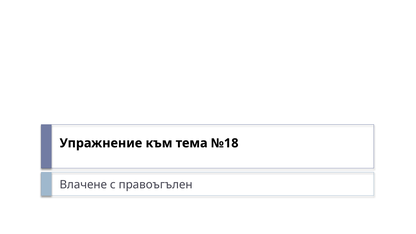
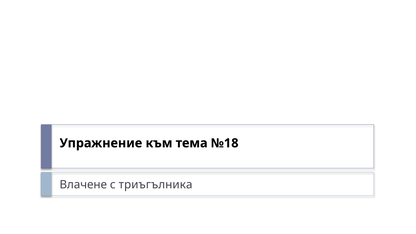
правоъгълен: правоъгълен -> триъгълника
